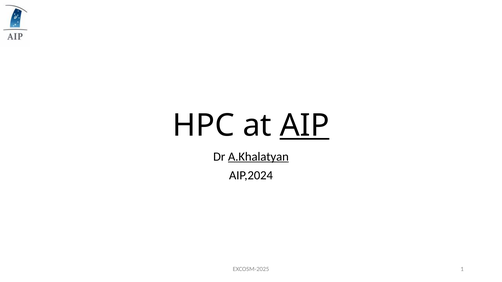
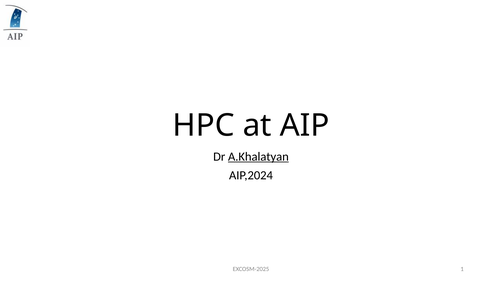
AIP underline: present -> none
